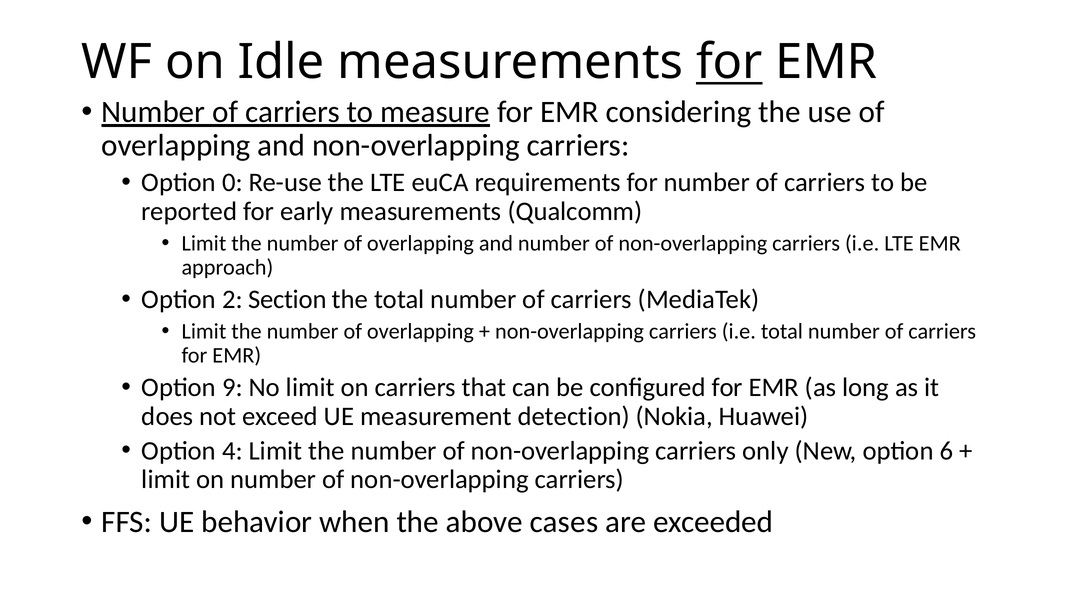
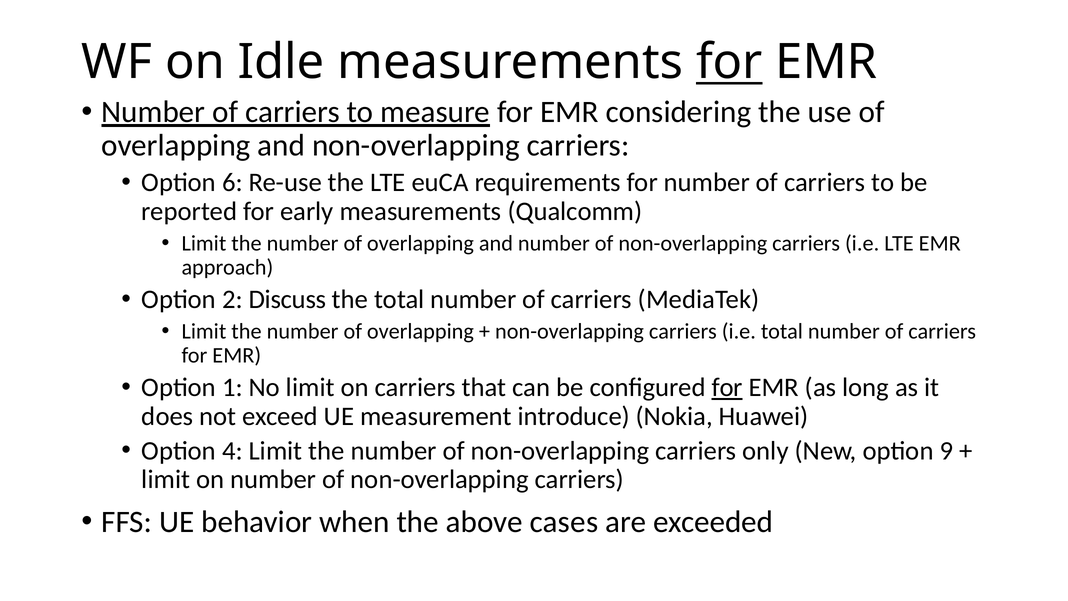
0: 0 -> 6
Section: Section -> Discuss
9: 9 -> 1
for at (727, 387) underline: none -> present
detection: detection -> introduce
6: 6 -> 9
